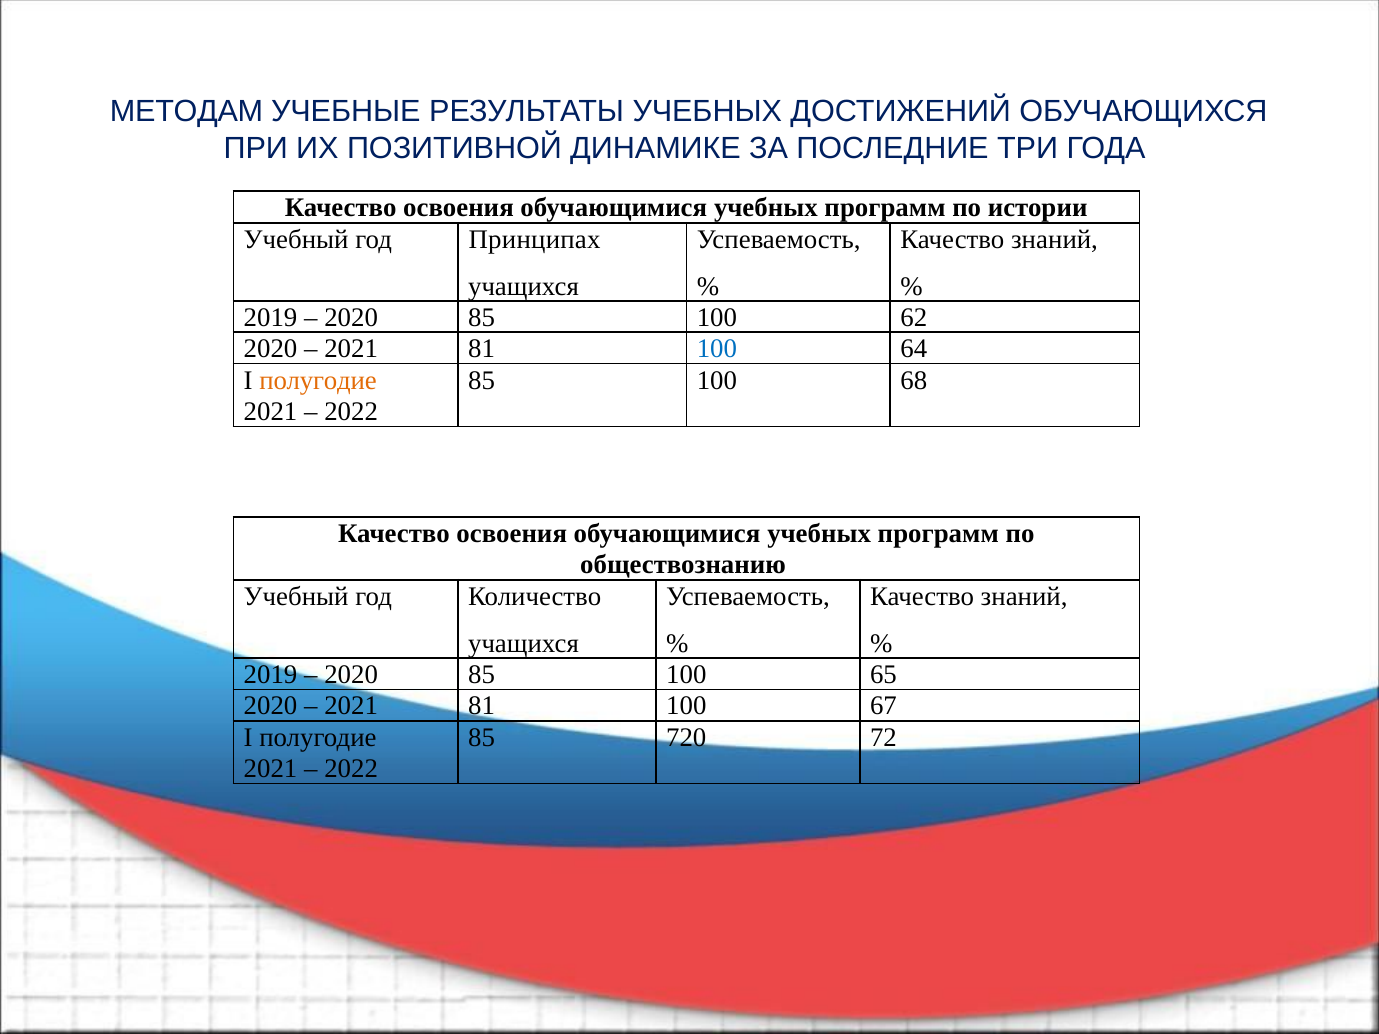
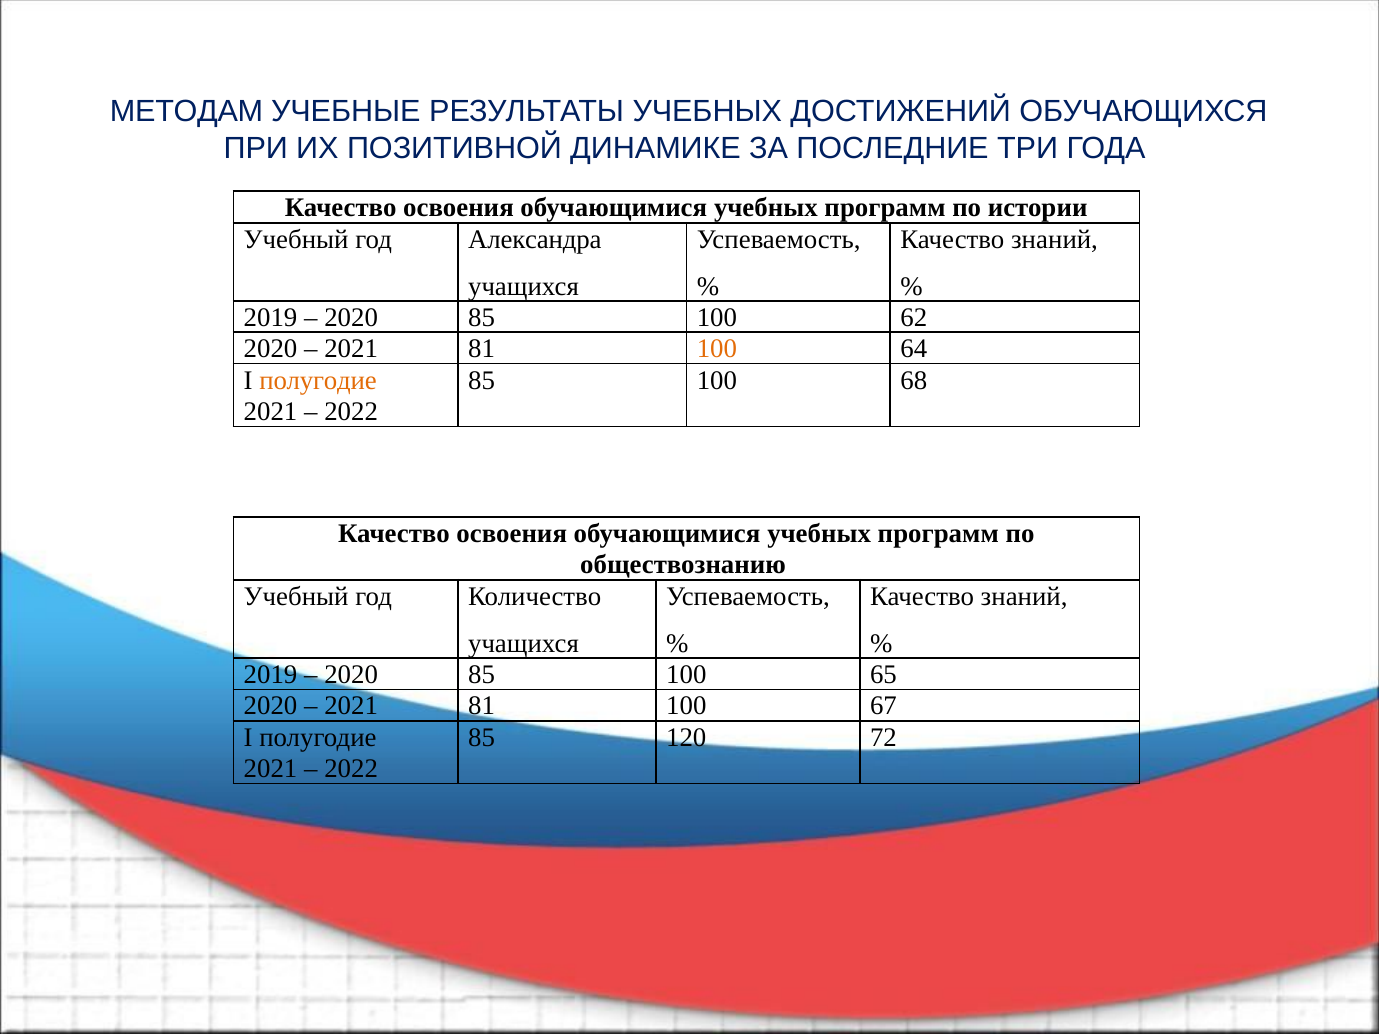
Принципах: Принципах -> Александра
100 at (717, 349) colour: blue -> orange
720: 720 -> 120
